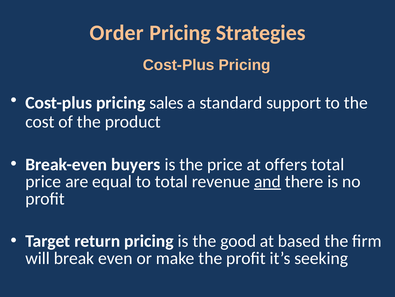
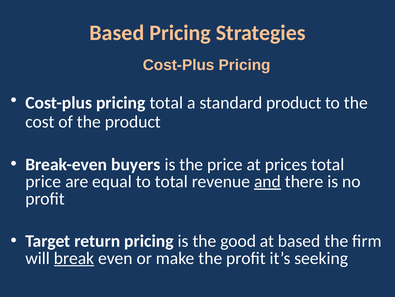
Order at (117, 33): Order -> Based
pricing sales: sales -> total
standard support: support -> product
offers: offers -> prices
break underline: none -> present
